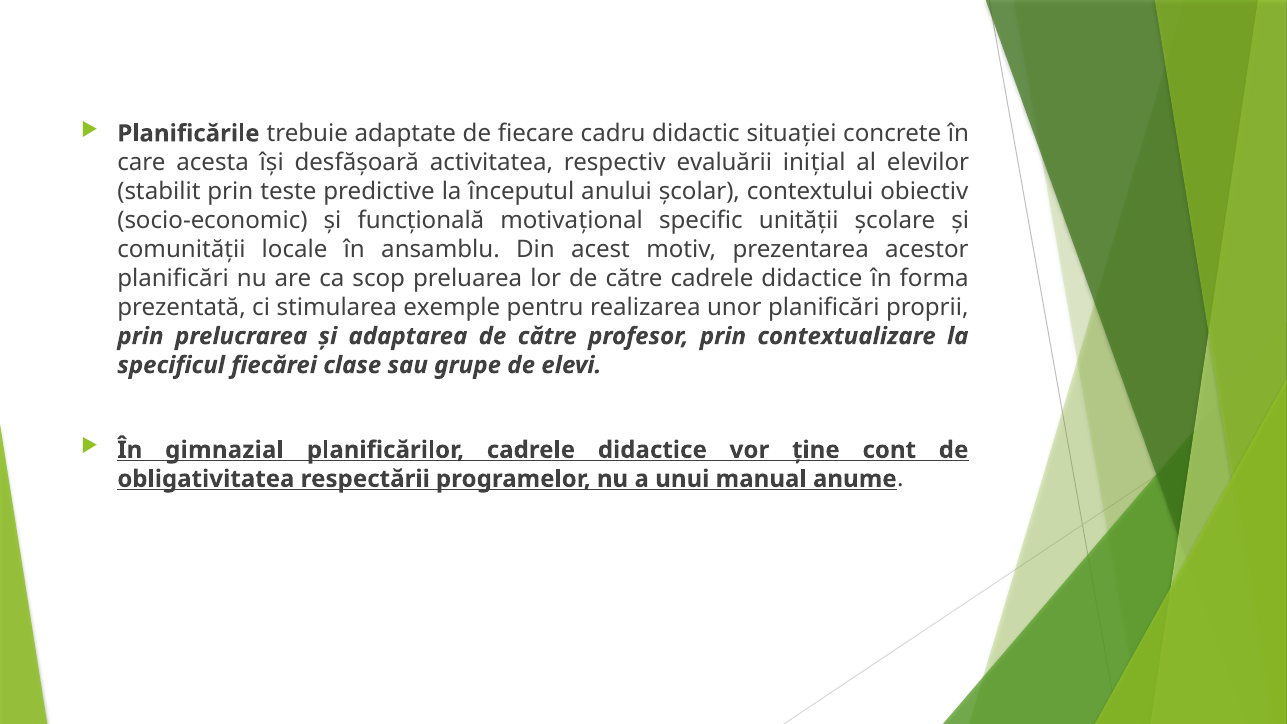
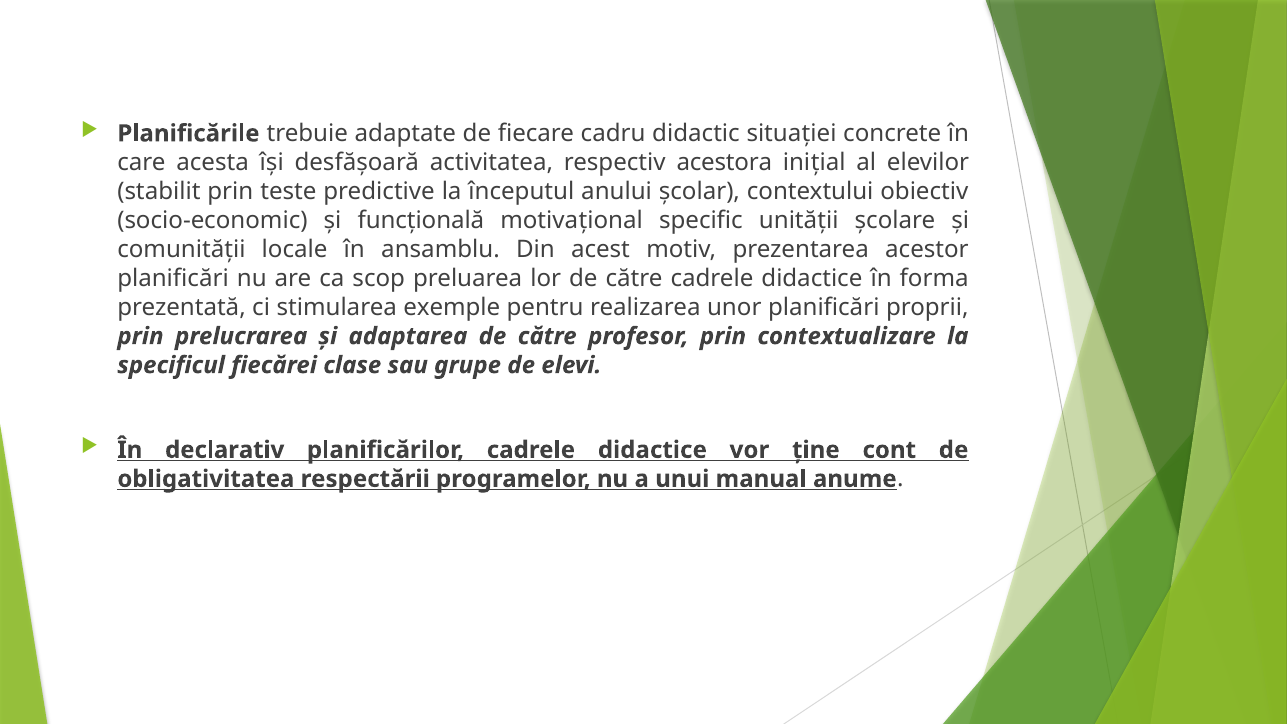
evaluării: evaluării -> acestora
gimnazial: gimnazial -> declarativ
